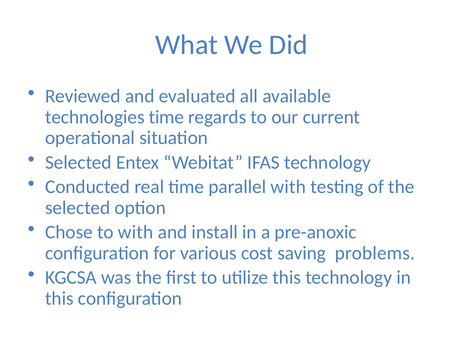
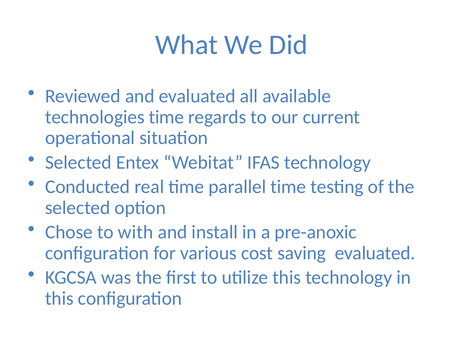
parallel with: with -> time
saving problems: problems -> evaluated
